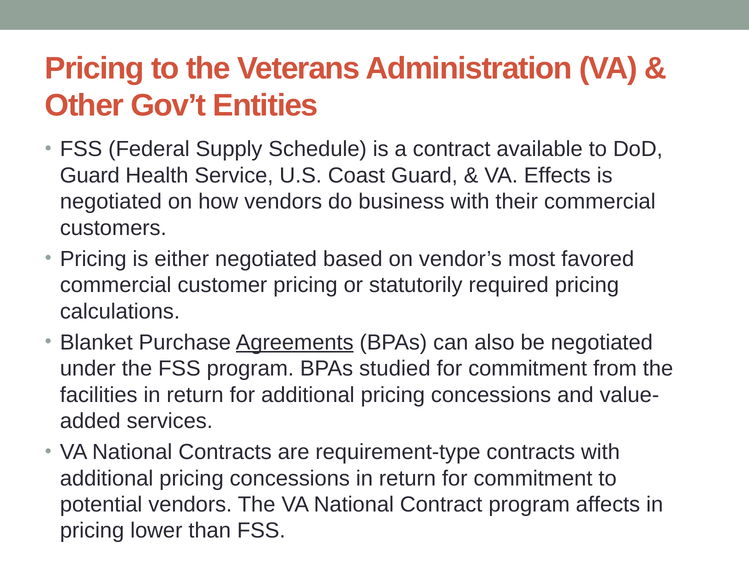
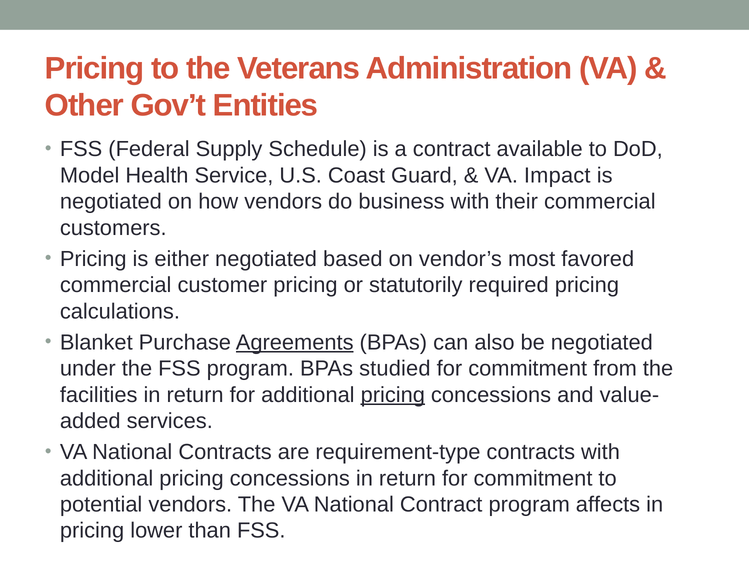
Guard at (90, 176): Guard -> Model
Effects: Effects -> Impact
pricing at (393, 395) underline: none -> present
